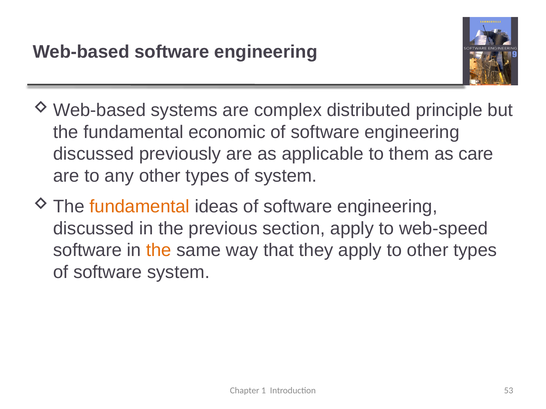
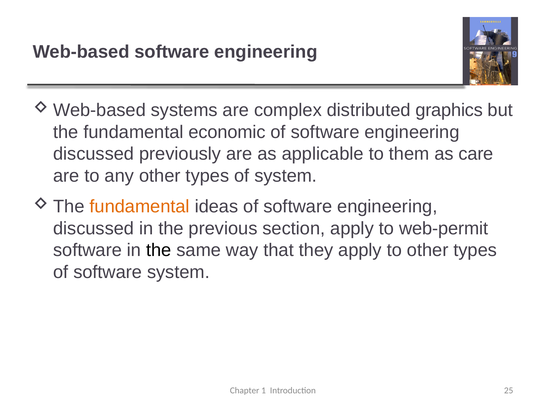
principle: principle -> graphics
web-speed: web-speed -> web-permit
the at (159, 251) colour: orange -> black
53: 53 -> 25
